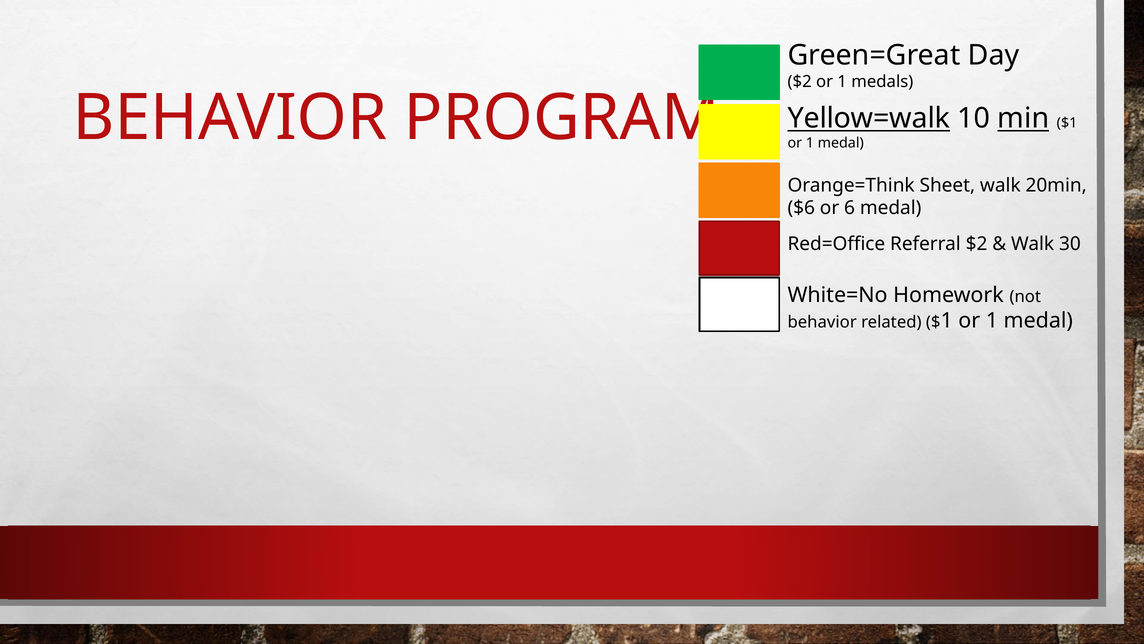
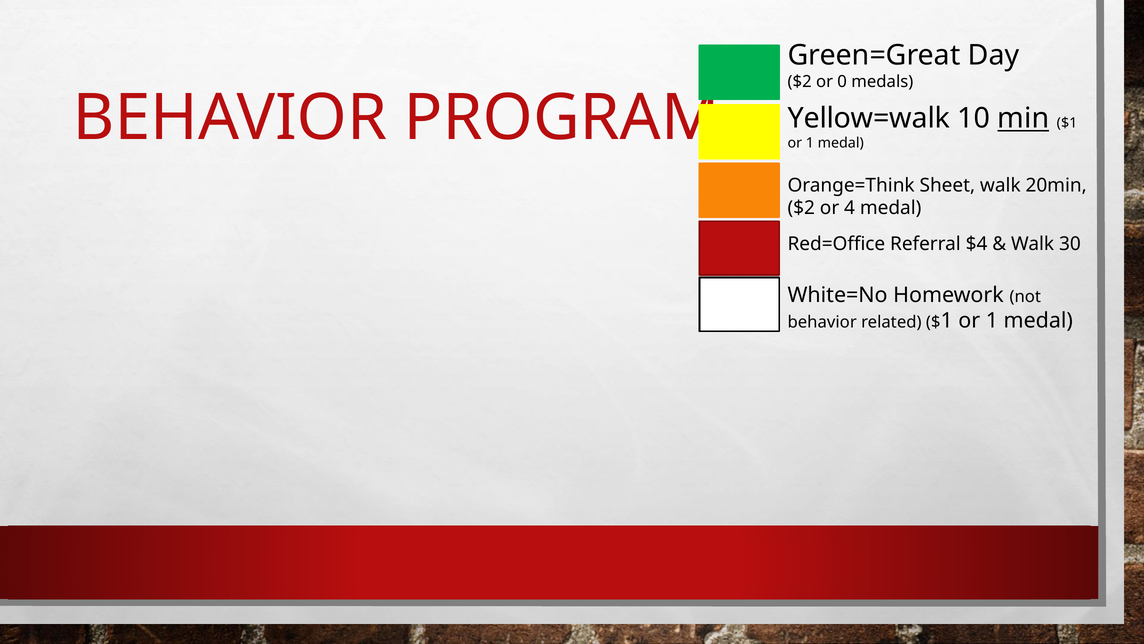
$2 or 1: 1 -> 0
Yellow=walk underline: present -> none
$6 at (801, 208): $6 -> $2
6: 6 -> 4
Referral $2: $2 -> $4
